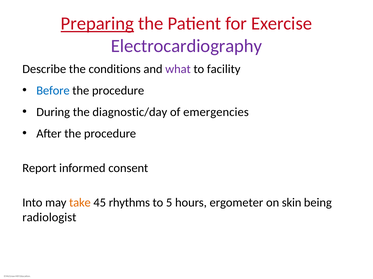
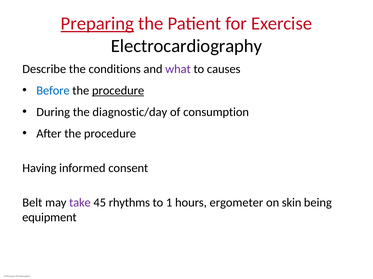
Electrocardiography colour: purple -> black
facility: facility -> causes
procedure at (118, 91) underline: none -> present
emergencies: emergencies -> consumption
Report: Report -> Having
Into: Into -> Belt
take colour: orange -> purple
5: 5 -> 1
radiologist: radiologist -> equipment
